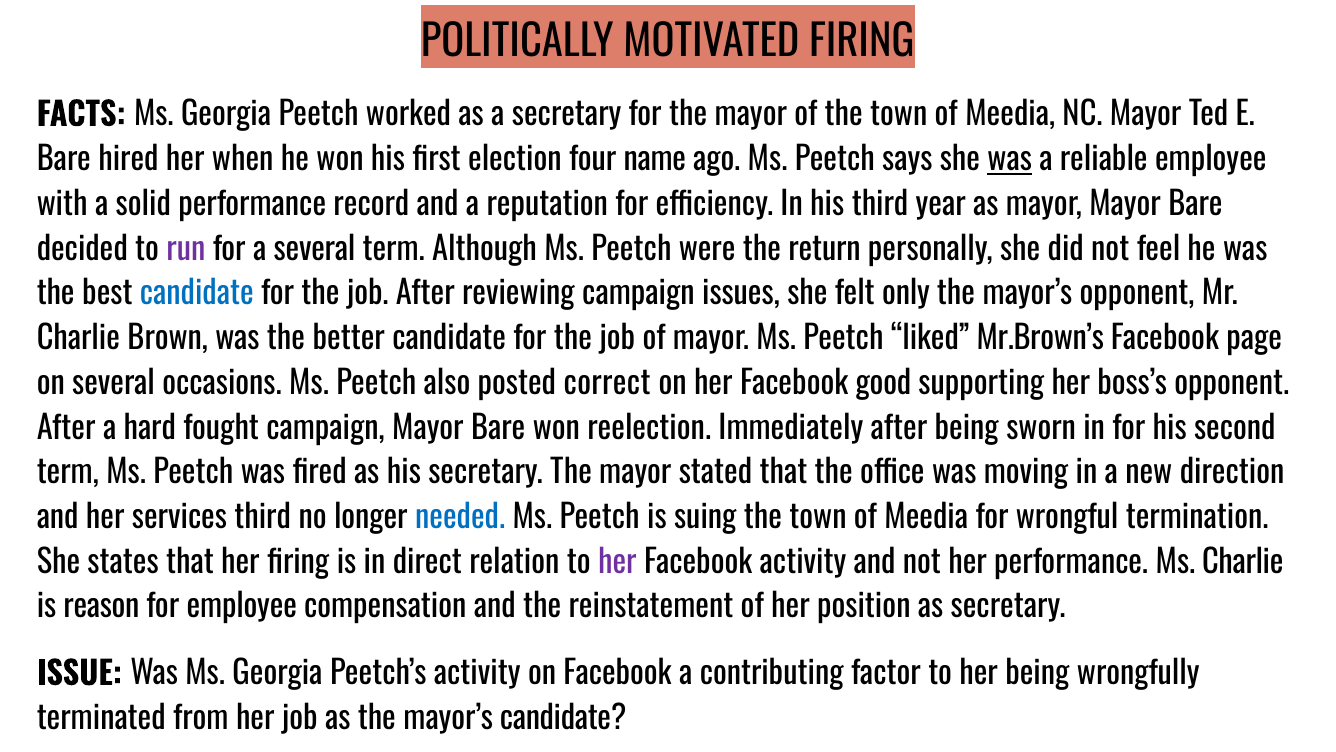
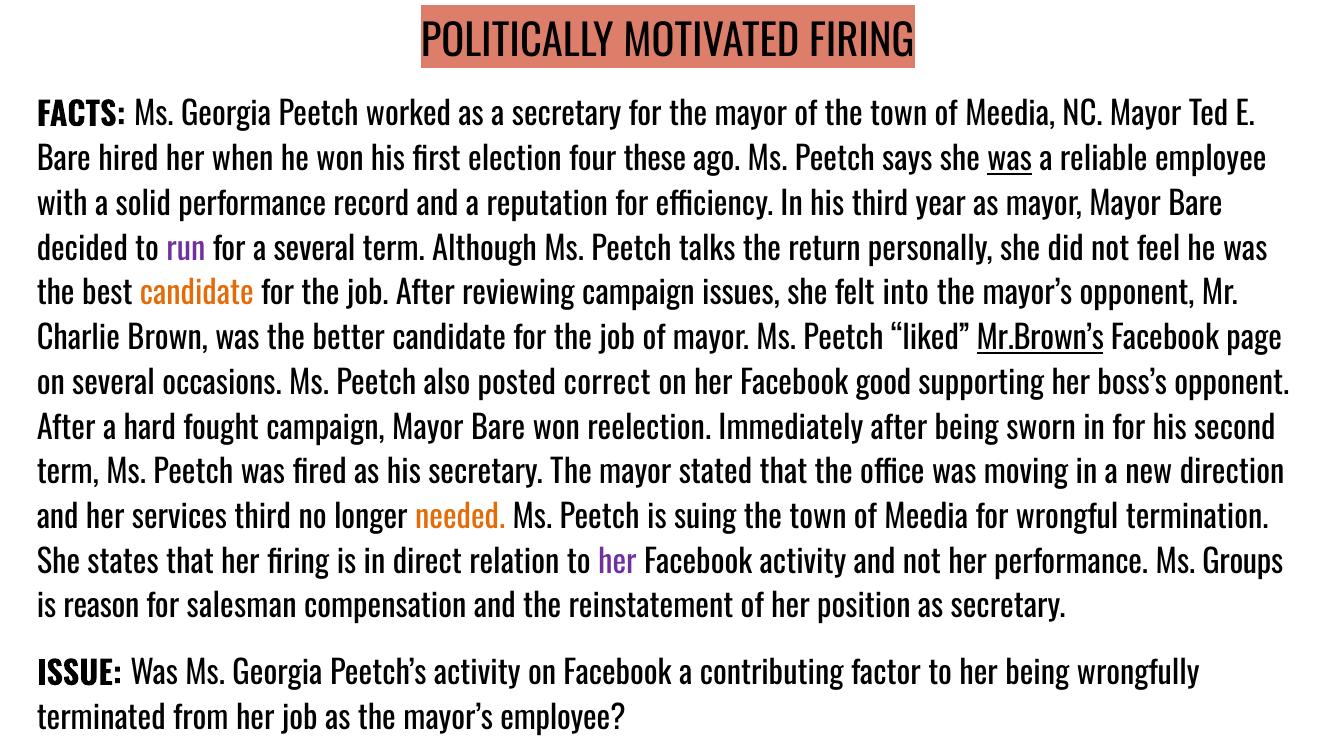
name: name -> these
were: were -> talks
candidate at (197, 294) colour: blue -> orange
only: only -> into
Mr.Brown’s underline: none -> present
needed colour: blue -> orange
Ms Charlie: Charlie -> Groups
for employee: employee -> salesman
mayor’s candidate: candidate -> employee
